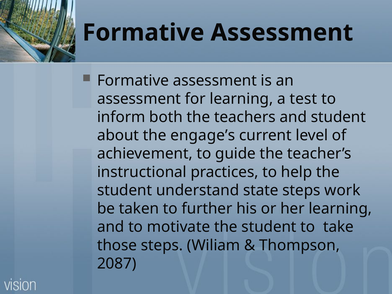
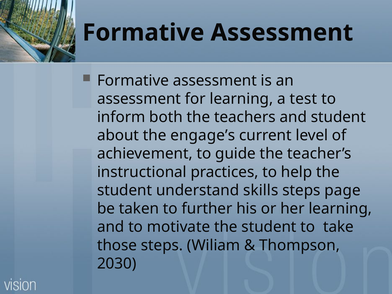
state: state -> skills
work: work -> page
2087: 2087 -> 2030
